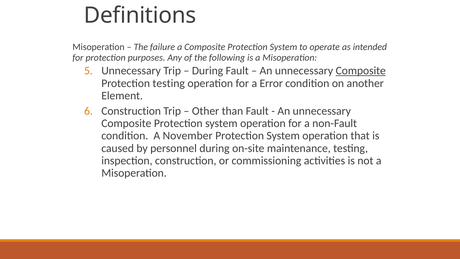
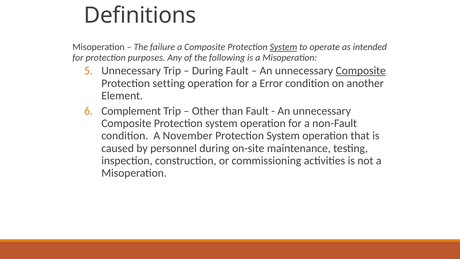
System at (283, 47) underline: none -> present
Protection testing: testing -> setting
Construction at (131, 111): Construction -> Complement
